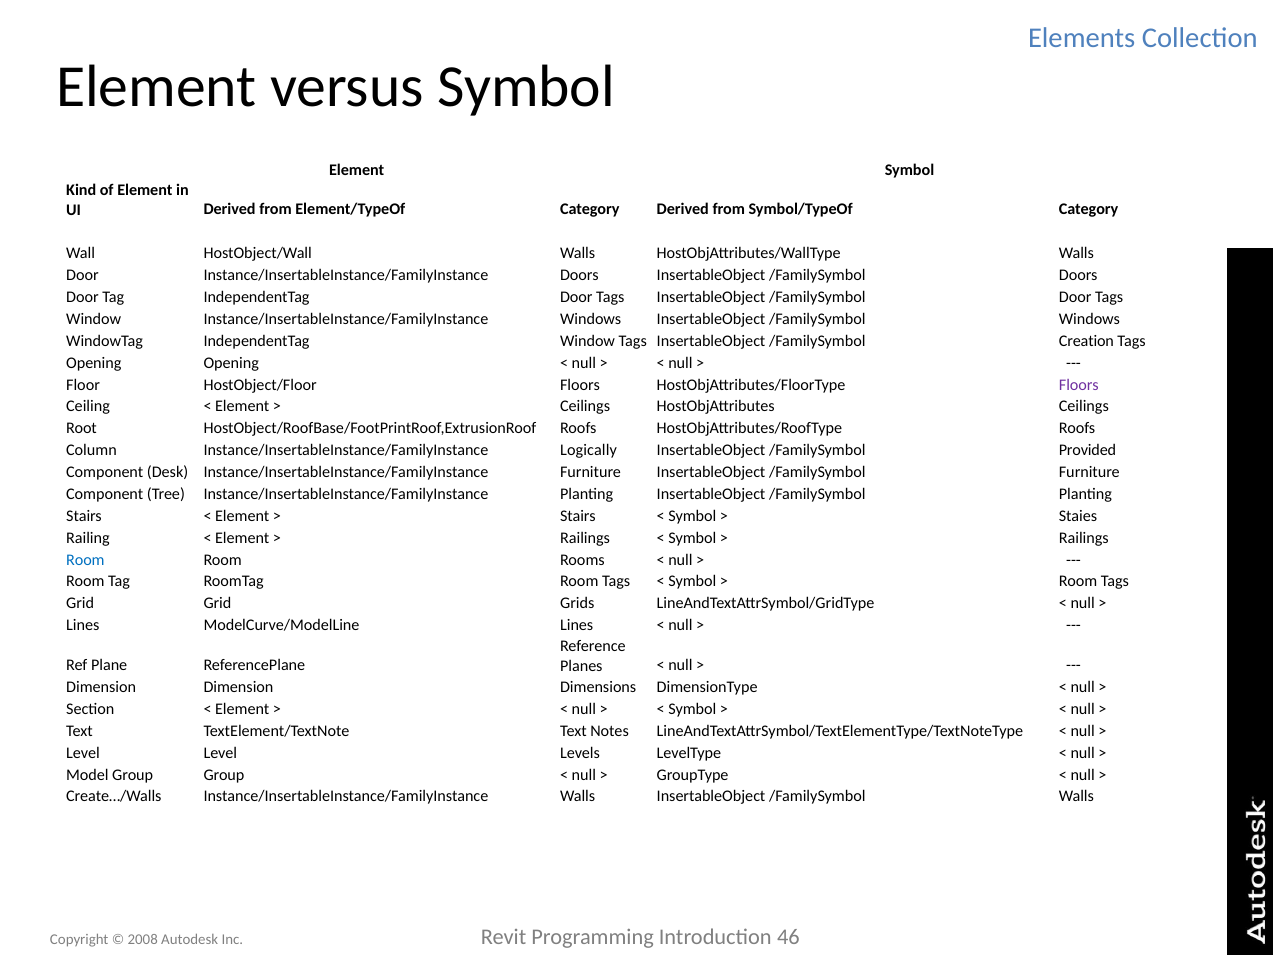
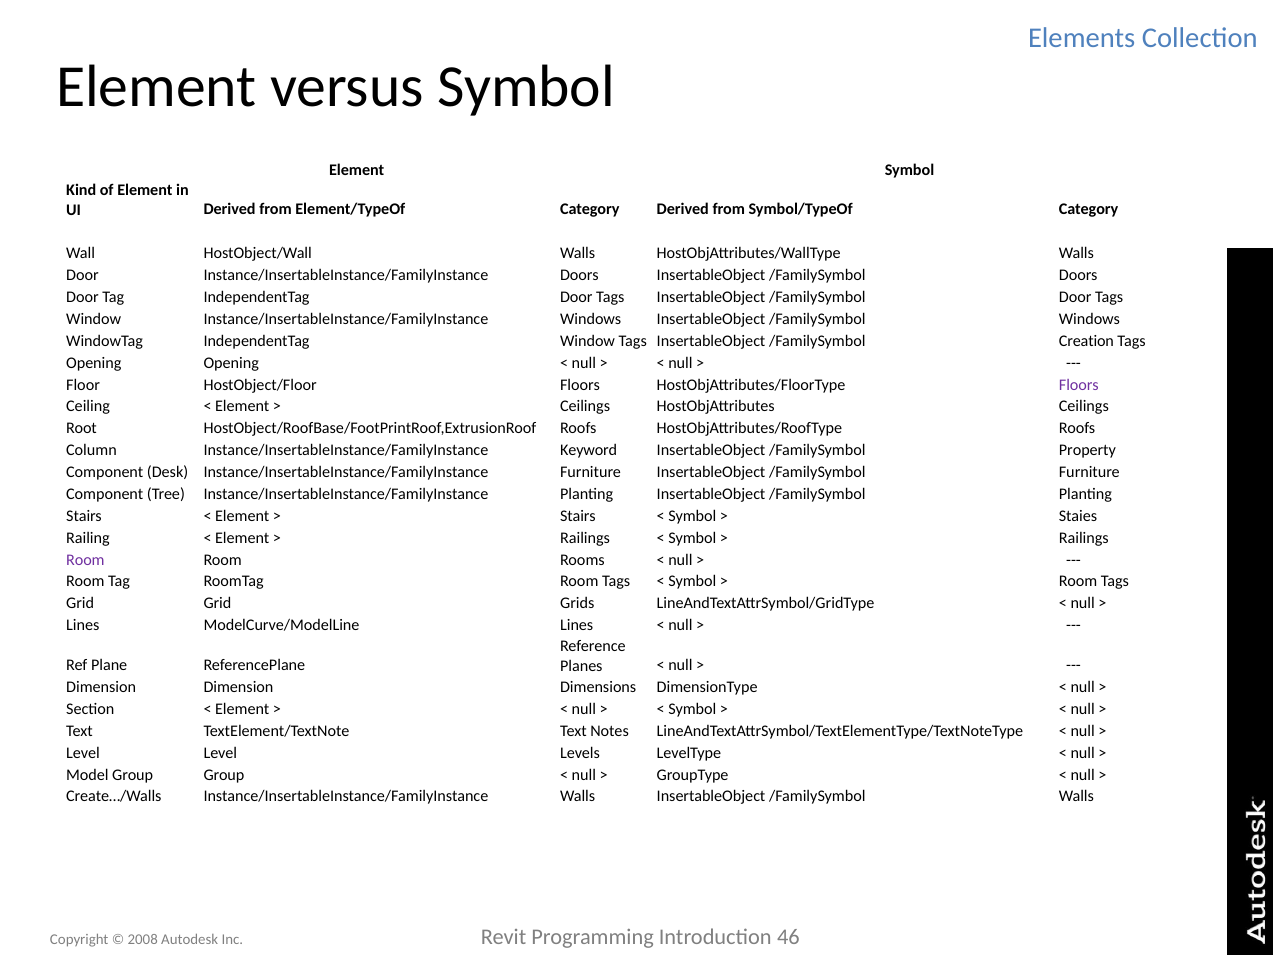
Logically: Logically -> Keyword
Provided: Provided -> Property
Room at (85, 560) colour: blue -> purple
